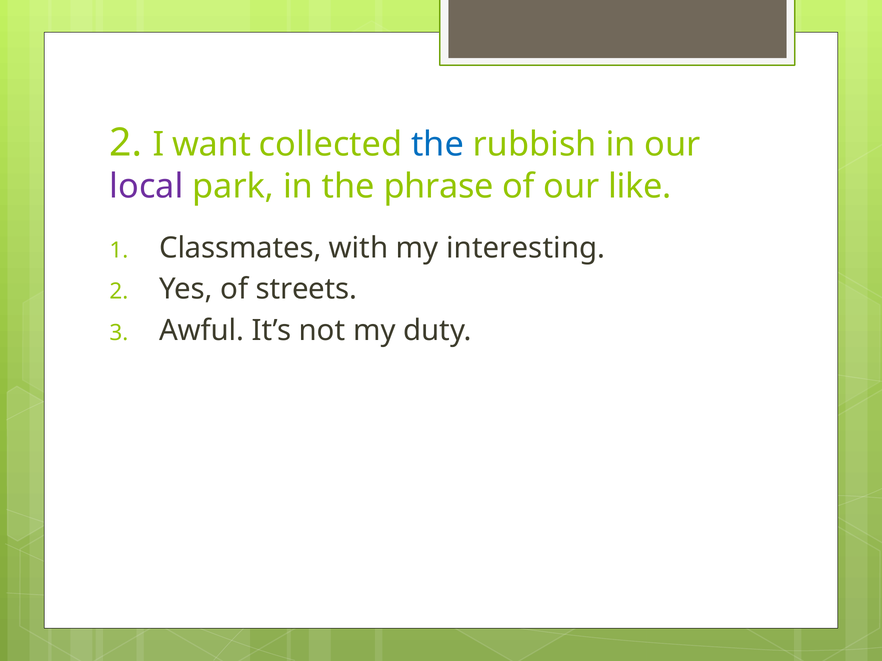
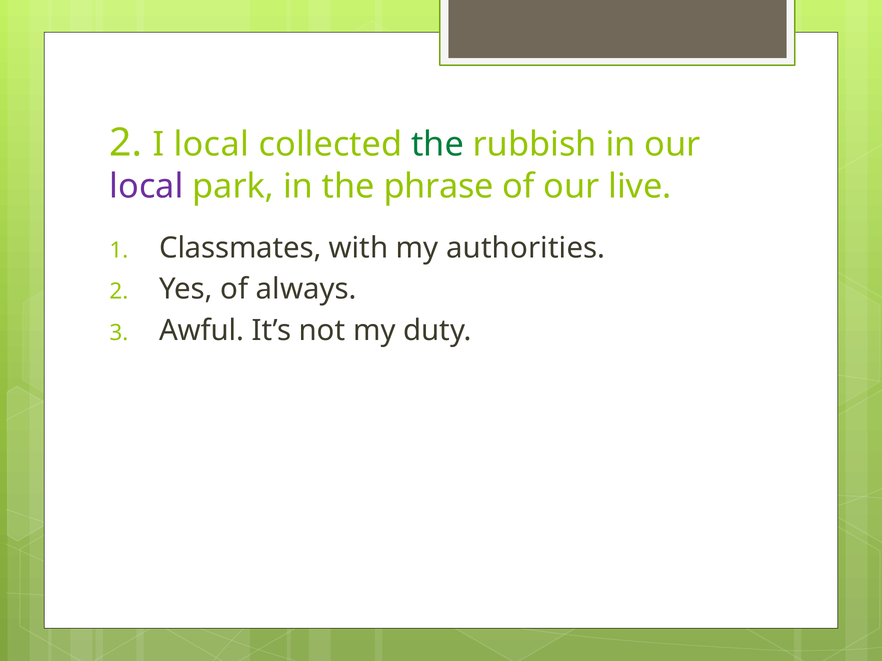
I want: want -> local
the at (438, 145) colour: blue -> green
like: like -> live
interesting: interesting -> authorities
streets: streets -> always
